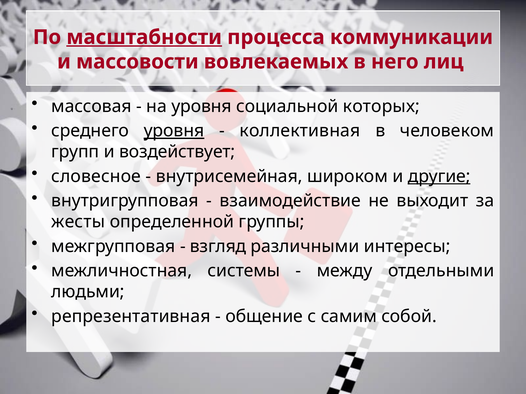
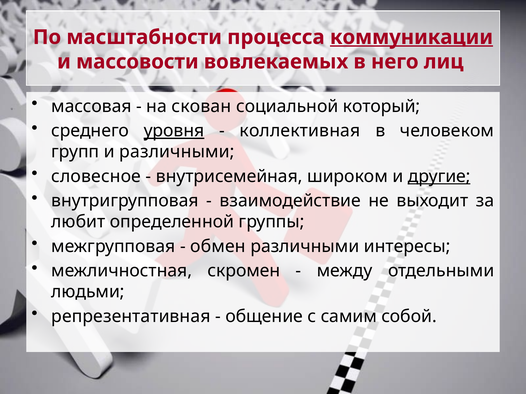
масштабности underline: present -> none
коммуникации underline: none -> present
на уровня: уровня -> скован
которых: которых -> который
и воздействует: воздействует -> различными
жесты: жесты -> любит
взгляд: взгляд -> обмен
системы: системы -> скромен
